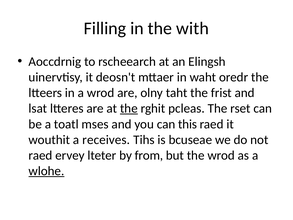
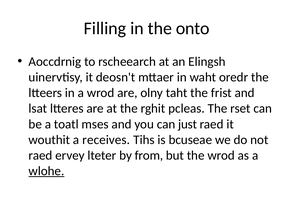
with: with -> onto
the at (129, 108) underline: present -> none
this: this -> just
